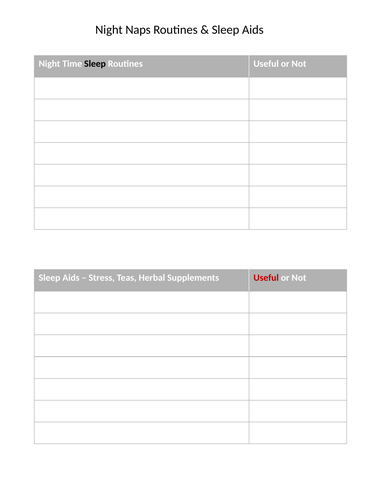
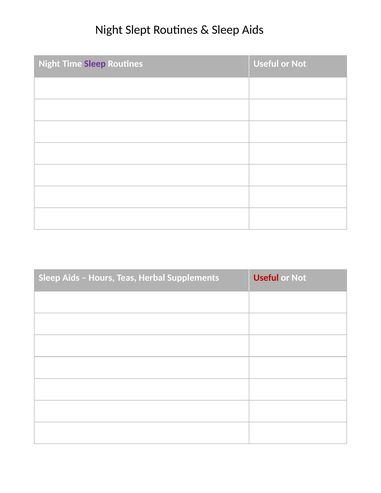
Naps: Naps -> Slept
Sleep at (95, 64) colour: black -> purple
Stress: Stress -> Hours
